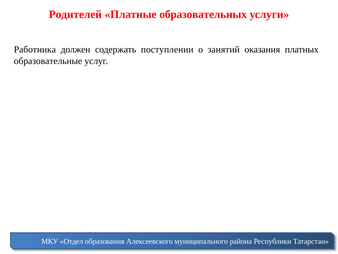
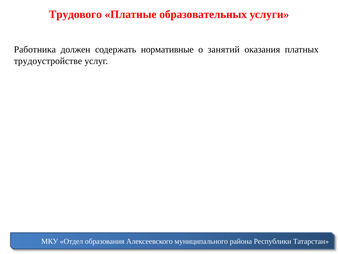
Родителей: Родителей -> Трудового
поступлении: поступлении -> нормативные
образовательные: образовательные -> трудоустройстве
